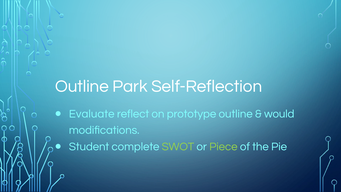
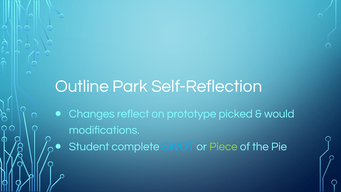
Evaluate: Evaluate -> Changes
prototype outline: outline -> picked
SWOT colour: light green -> light blue
